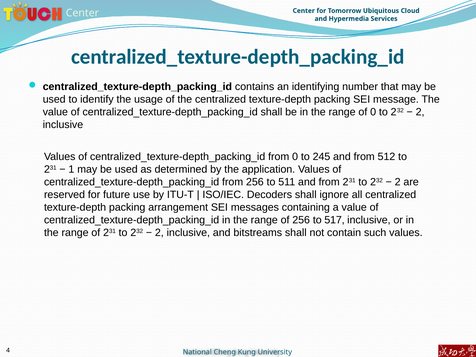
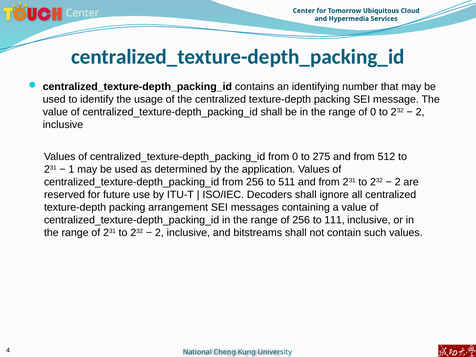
245: 245 -> 275
517: 517 -> 111
